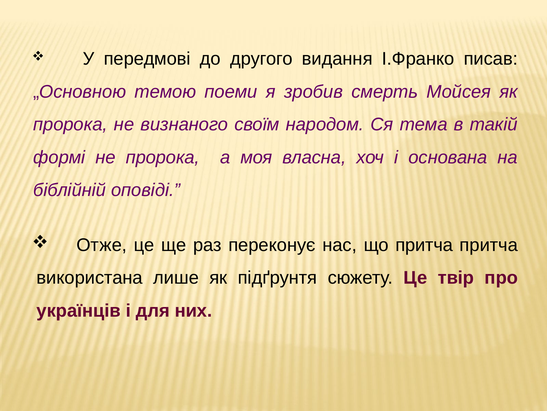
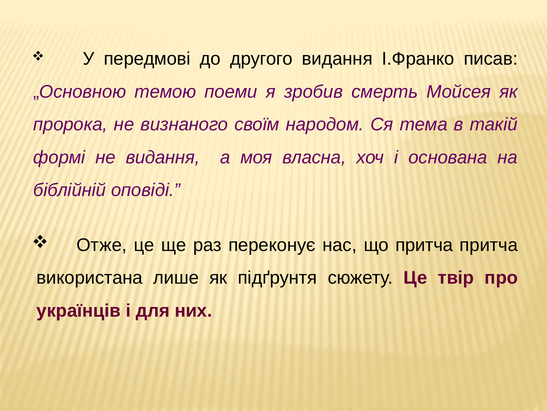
не пророка: пророка -> видання
